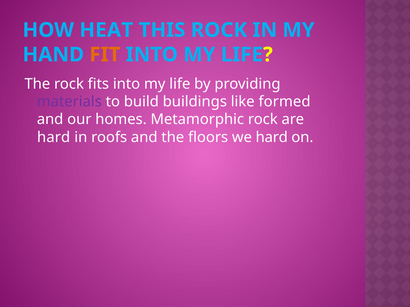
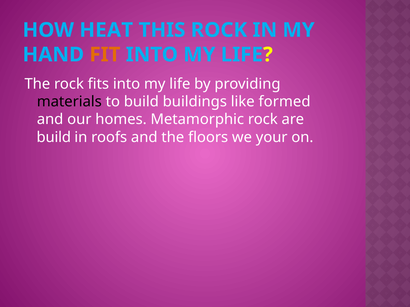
materials colour: purple -> black
hard at (54, 137): hard -> build
we hard: hard -> your
